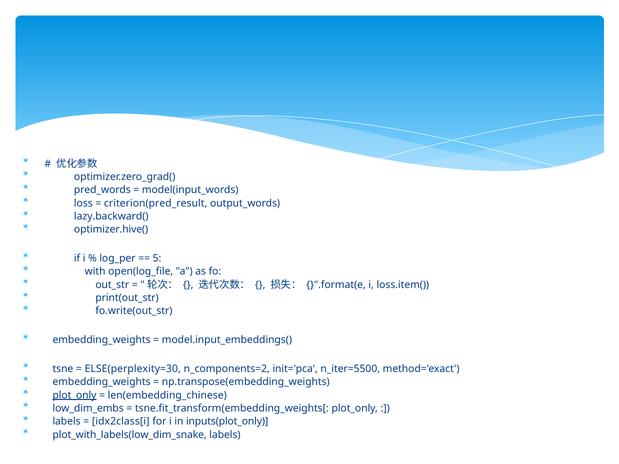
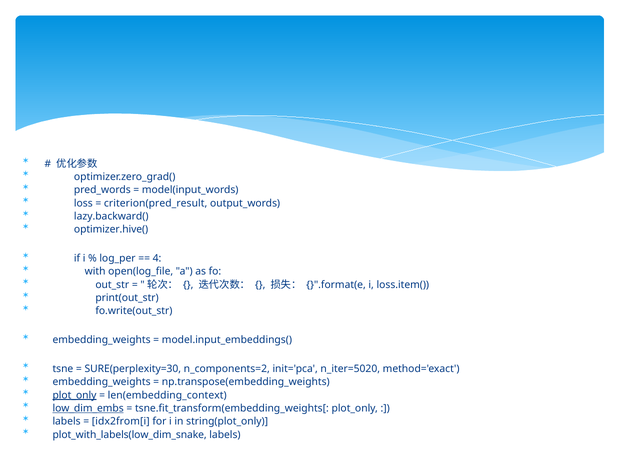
5: 5 -> 4
ELSE(perplexity=30: ELSE(perplexity=30 -> SURE(perplexity=30
n_iter=5500: n_iter=5500 -> n_iter=5020
len(embedding_chinese: len(embedding_chinese -> len(embedding_context
low_dim_embs underline: none -> present
idx2class[i: idx2class[i -> idx2from[i
inputs(plot_only: inputs(plot_only -> string(plot_only
